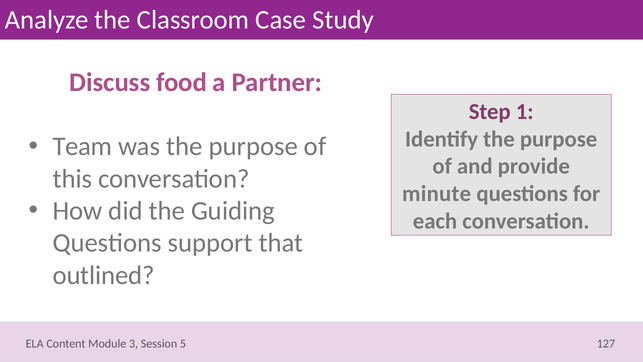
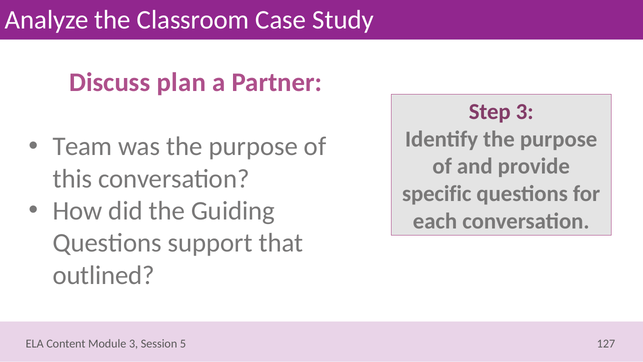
food: food -> plan
Step 1: 1 -> 3
minute: minute -> specific
